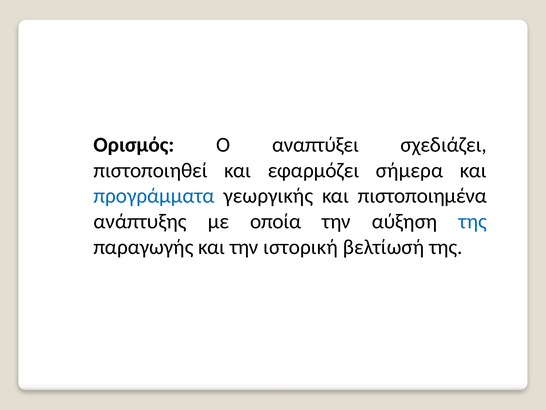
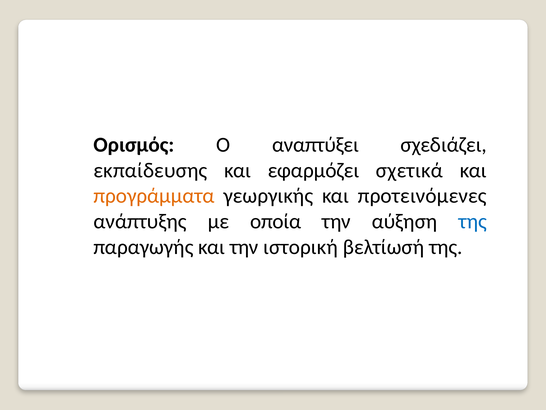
πιστοποιηθεί: πιστοποιηθεί -> εκπαίδευσης
σήμερα: σήμερα -> σχετικά
προγράμματα colour: blue -> orange
πιστοποιημένα: πιστοποιημένα -> προτεινόμενες
